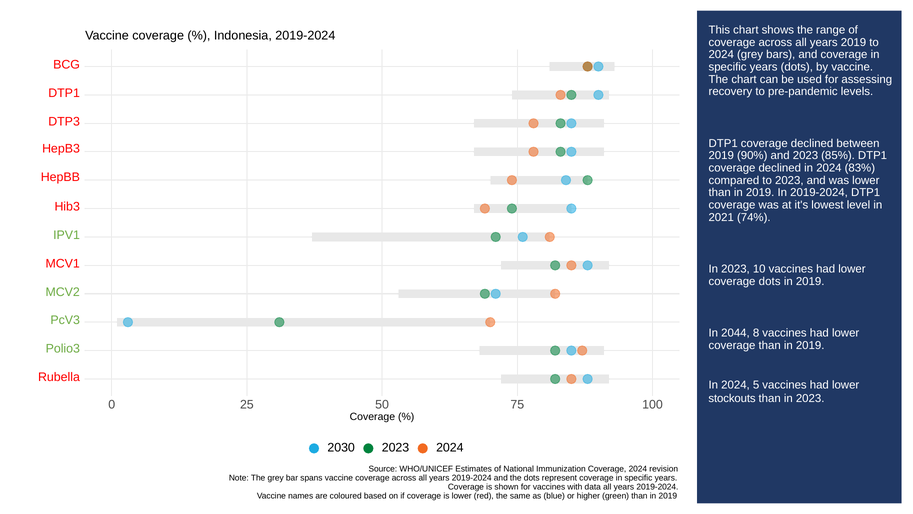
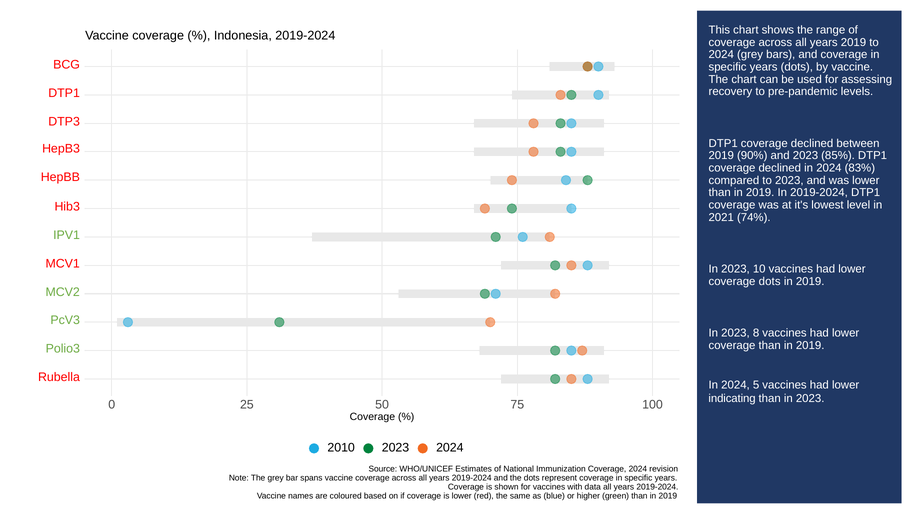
2044 at (735, 333): 2044 -> 2023
stockouts: stockouts -> indicating
2030: 2030 -> 2010
